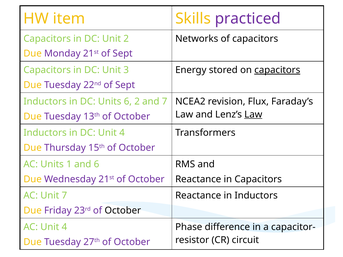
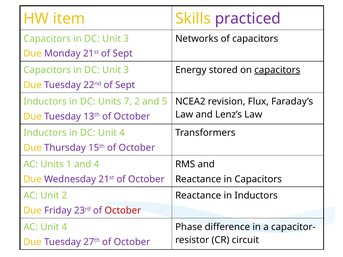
2 at (126, 39): 2 -> 3
Units 6: 6 -> 7
and 7: 7 -> 5
Law at (253, 115) underline: present -> none
and 6: 6 -> 4
Unit 7: 7 -> 2
October at (123, 211) colour: black -> red
